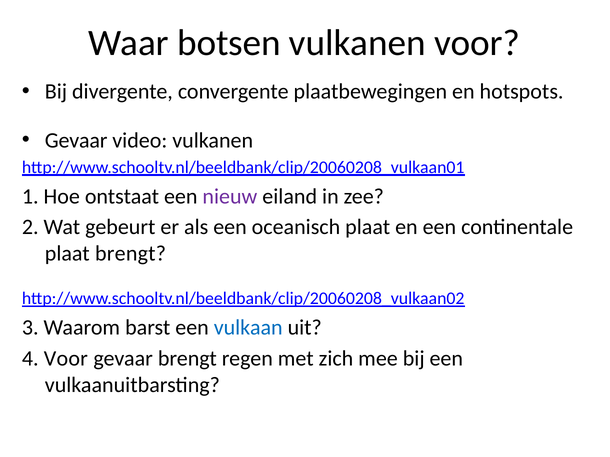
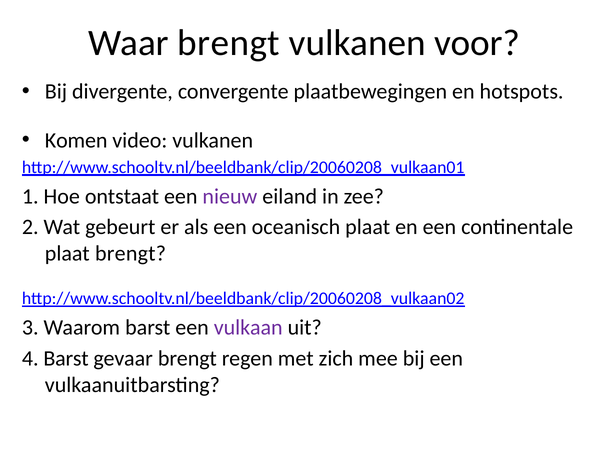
Waar botsen: botsen -> brengt
Gevaar at (76, 140): Gevaar -> Komen
vulkaan colour: blue -> purple
4 Voor: Voor -> Barst
